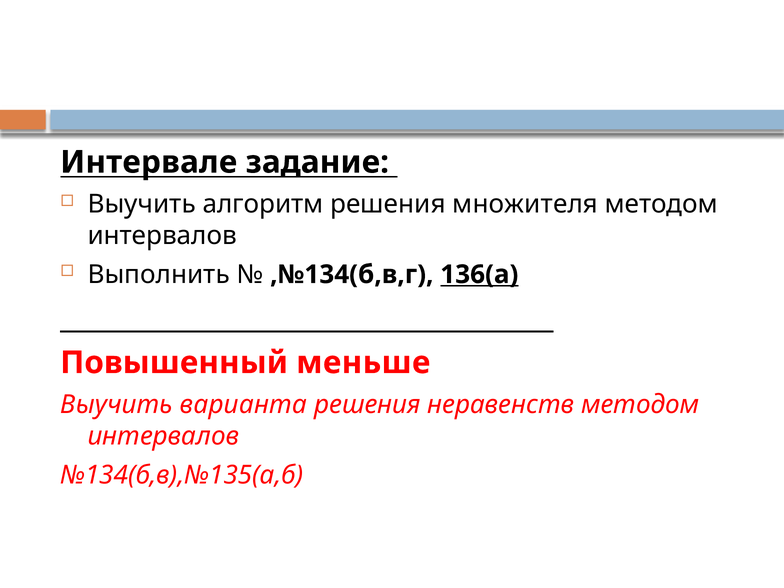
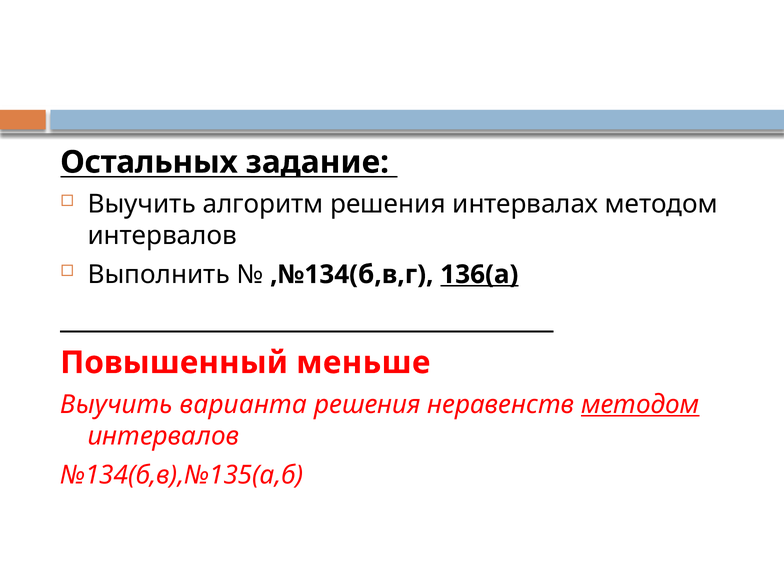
Интервале: Интервале -> Остальных
множителя: множителя -> интервалах
методом at (640, 405) underline: none -> present
